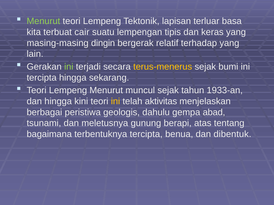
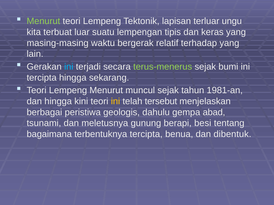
basa: basa -> ungu
cair: cair -> luar
dingin: dingin -> waktu
ini at (69, 67) colour: light green -> light blue
terus-menerus colour: yellow -> light green
1933-an: 1933-an -> 1981-an
aktivitas: aktivitas -> tersebut
atas: atas -> besi
